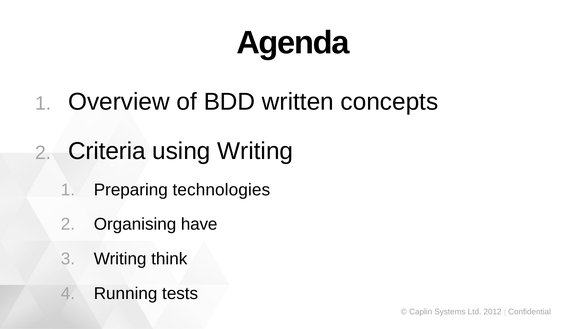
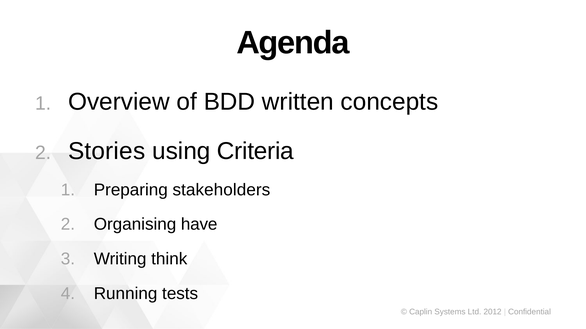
Criteria: Criteria -> Stories
using Writing: Writing -> Criteria
technologies: technologies -> stakeholders
